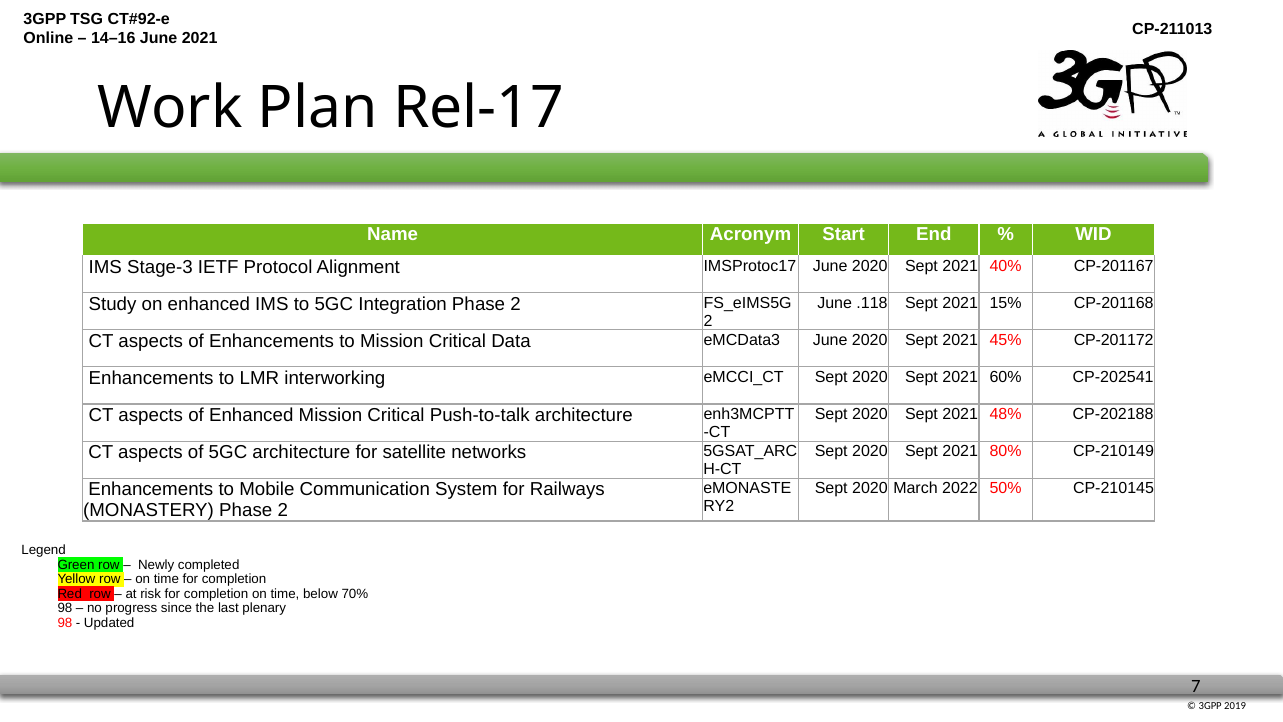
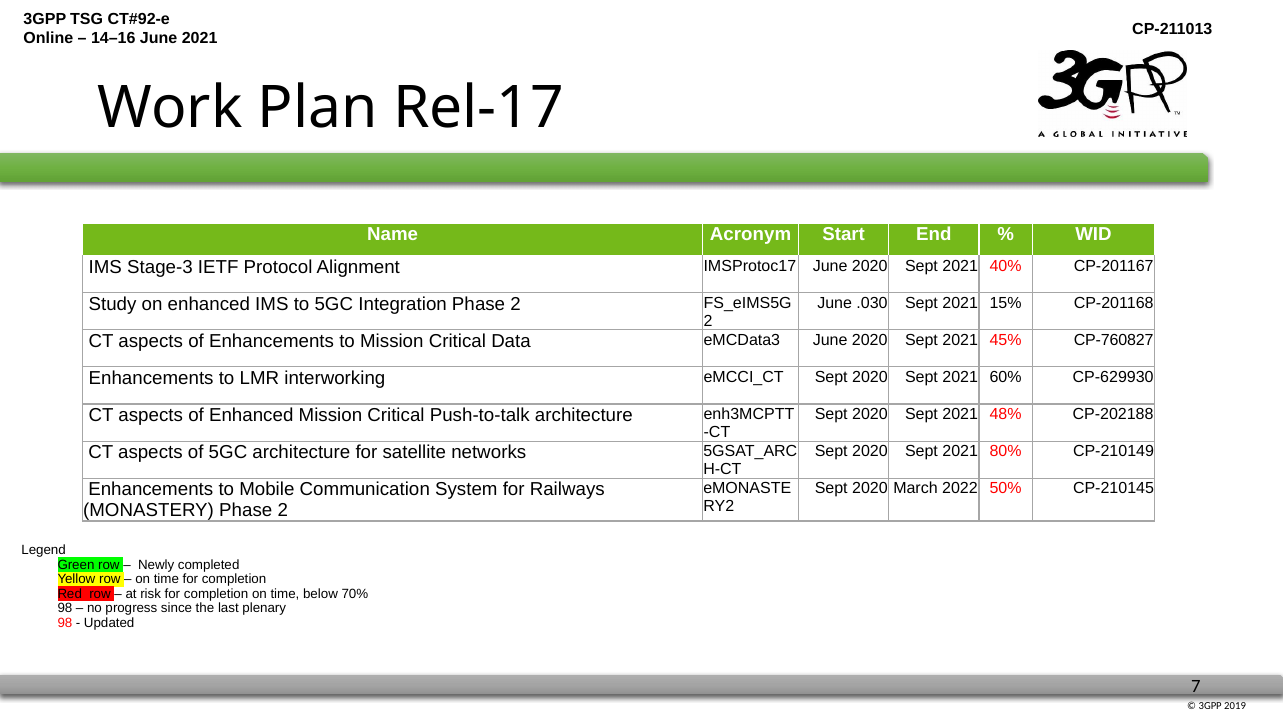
.118: .118 -> .030
CP-201172: CP-201172 -> CP-760827
CP-202541: CP-202541 -> CP-629930
